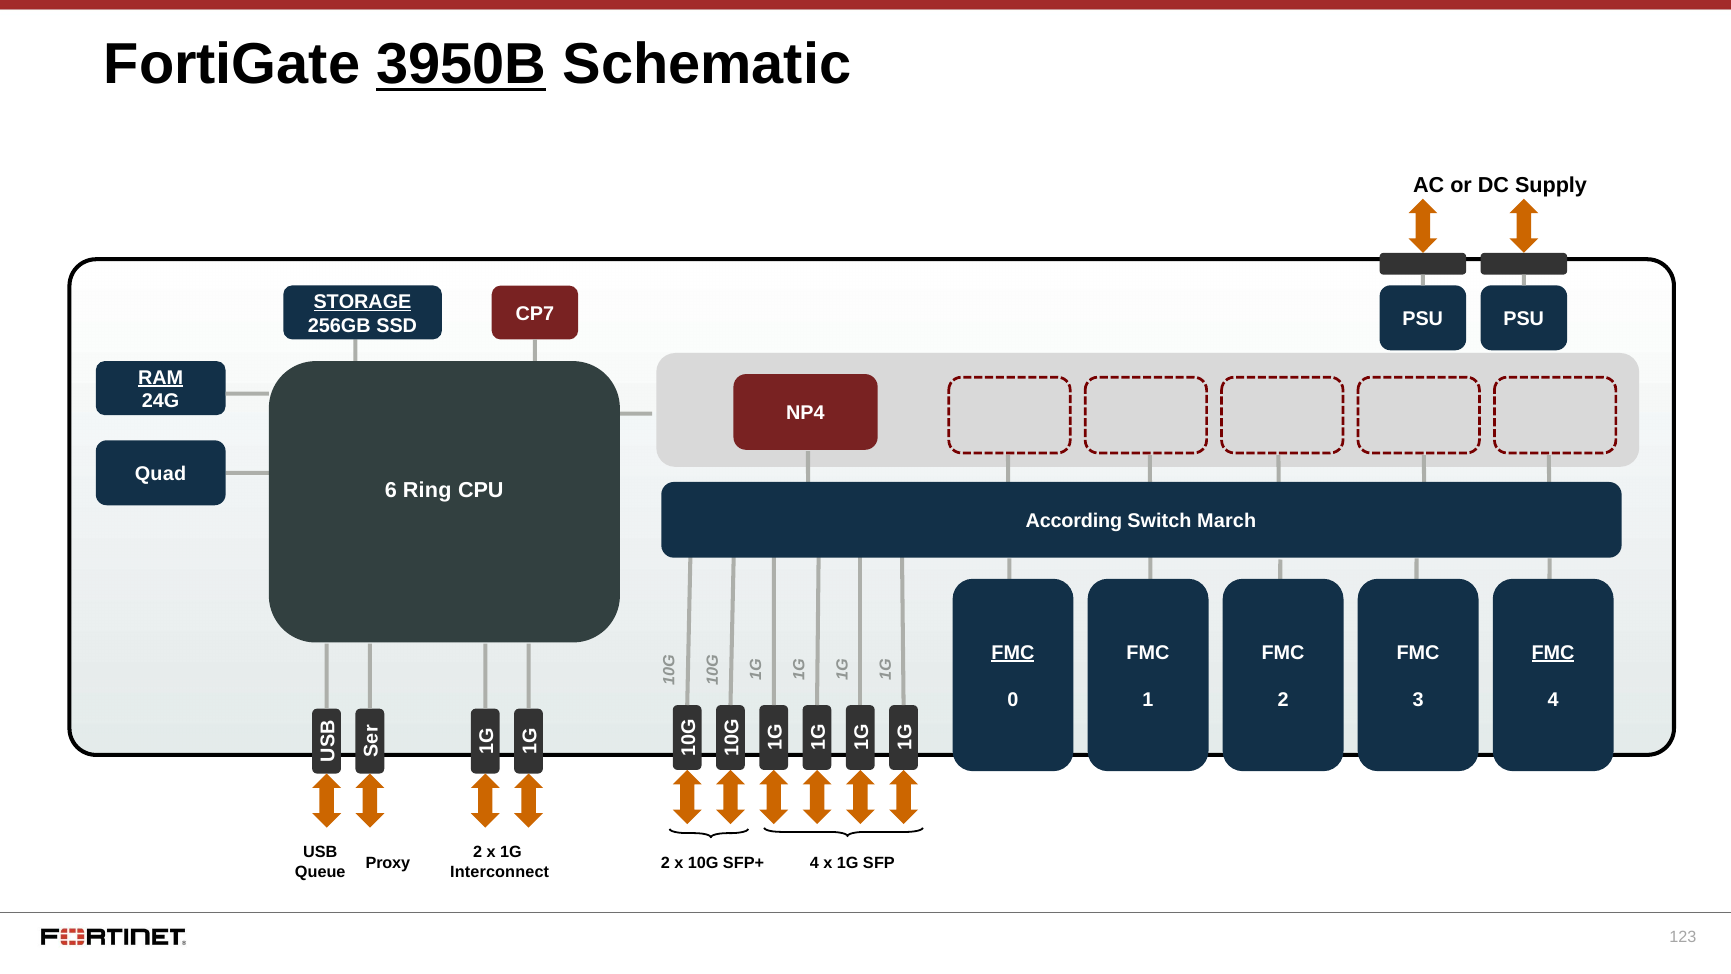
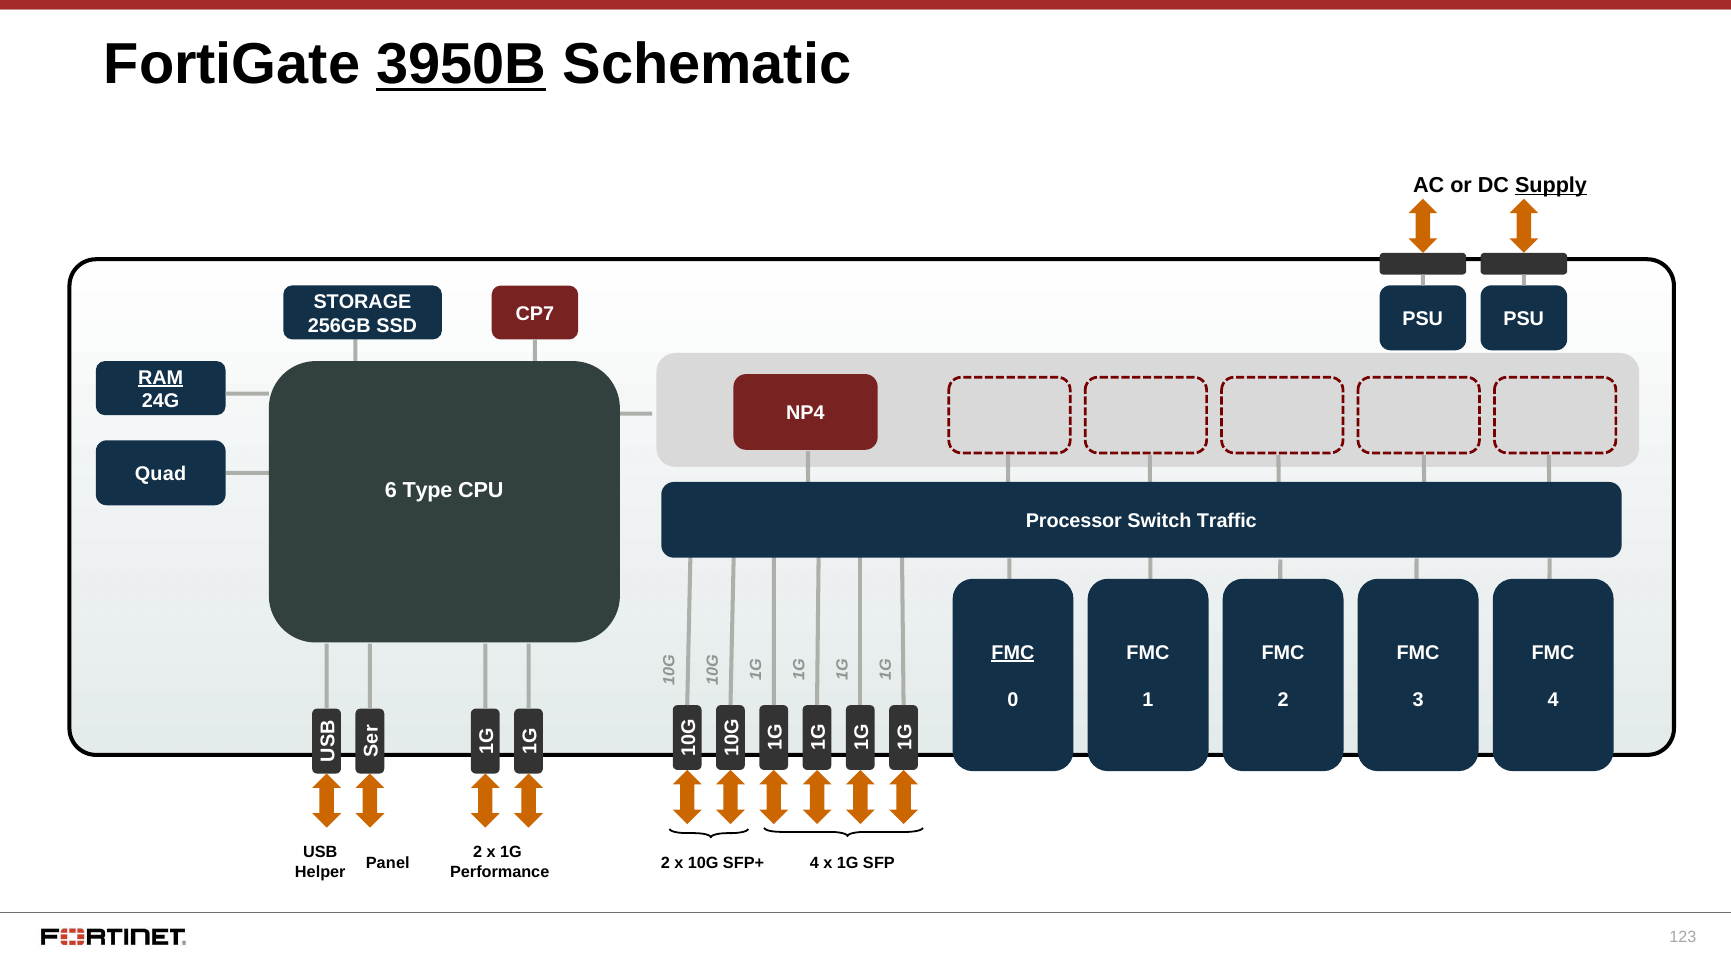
Supply underline: none -> present
STORAGE underline: present -> none
Ring: Ring -> Type
According: According -> Processor
March: March -> Traffic
FMC at (1553, 652) underline: present -> none
Proxy: Proxy -> Panel
Queue: Queue -> Helper
Interconnect: Interconnect -> Performance
